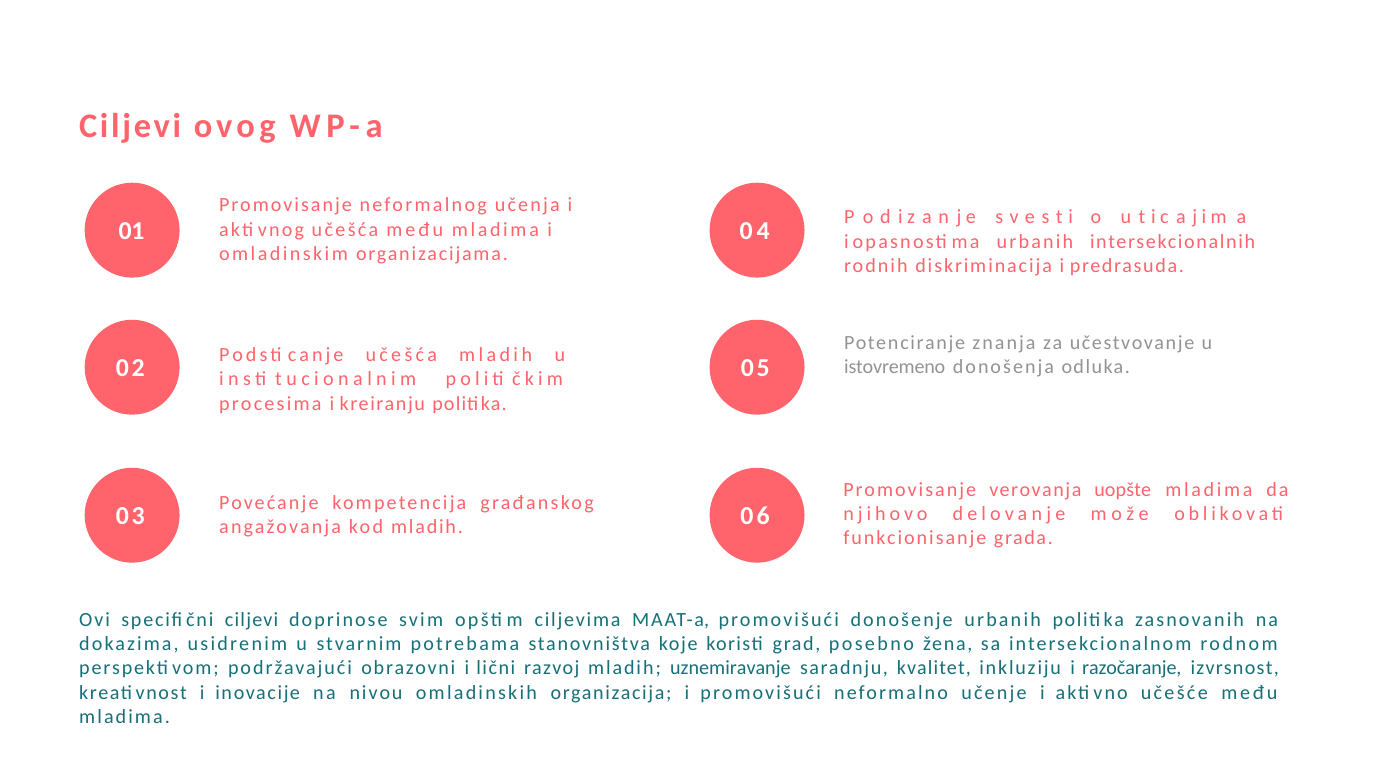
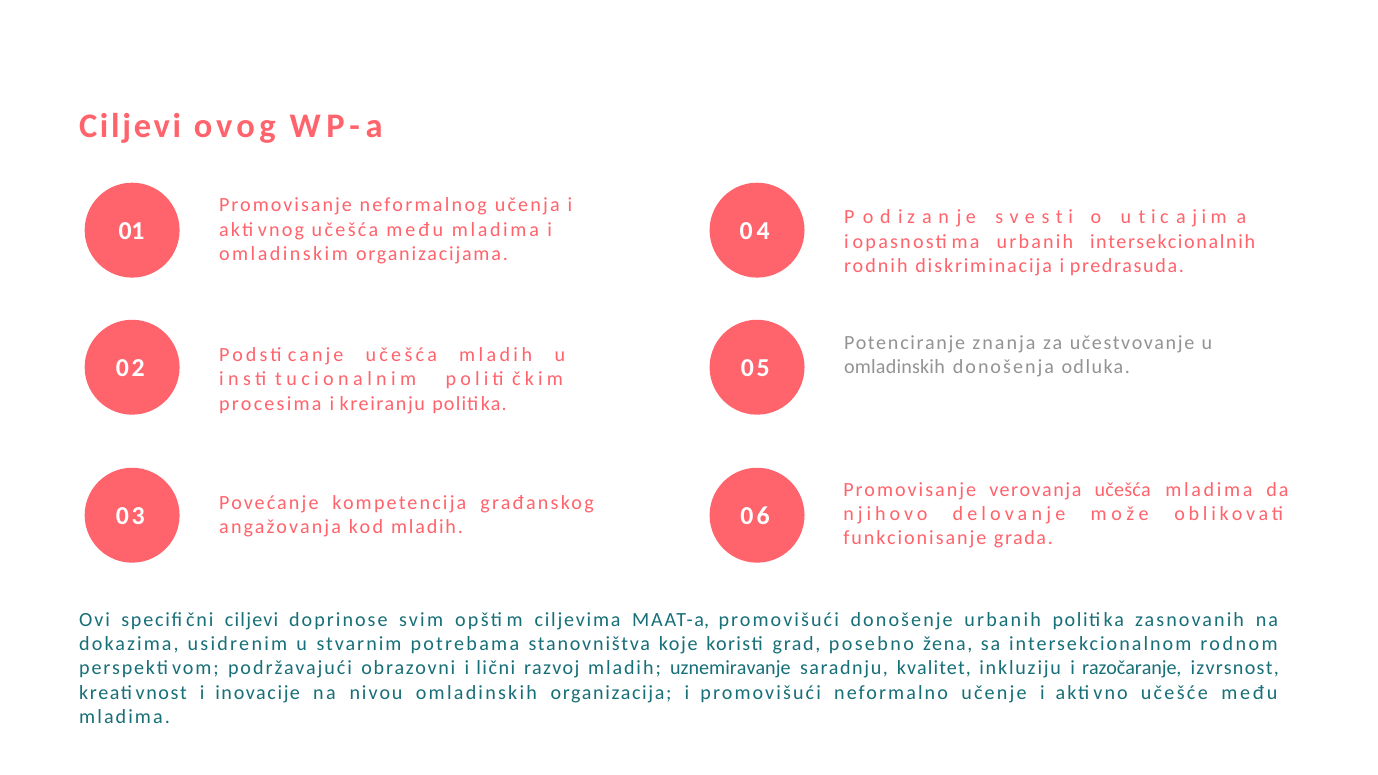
istovremeno at (895, 367): istovremeno -> omladinskih
verovanja uopšte: uopšte -> učešća
